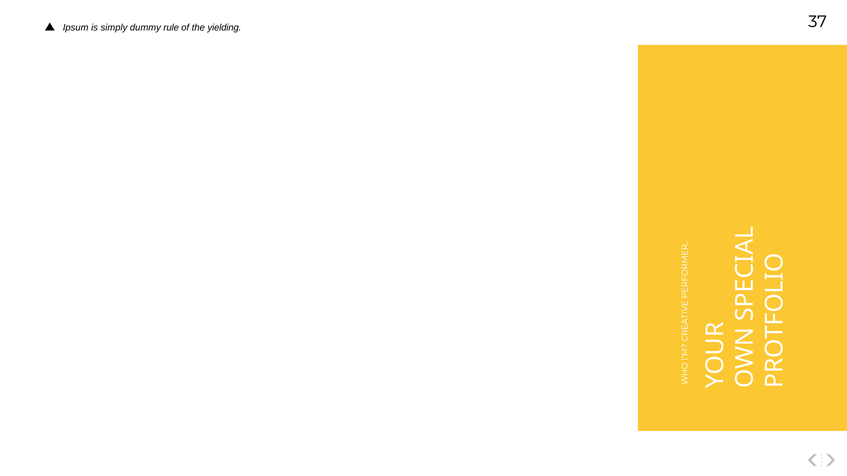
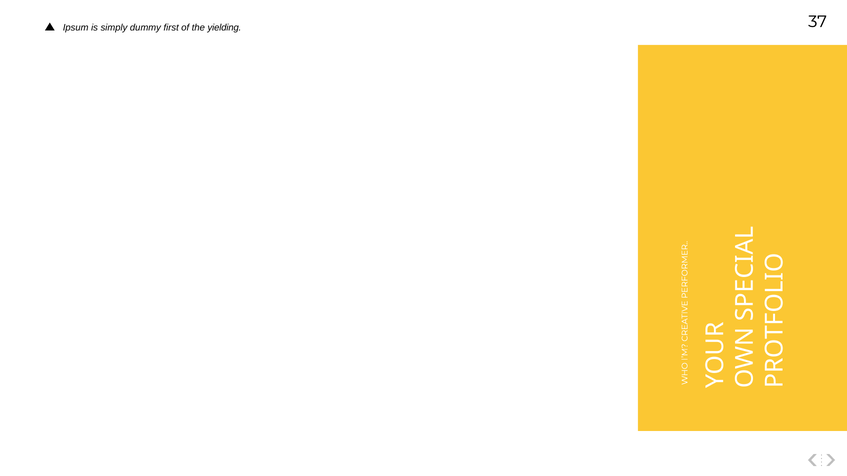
rule: rule -> first
